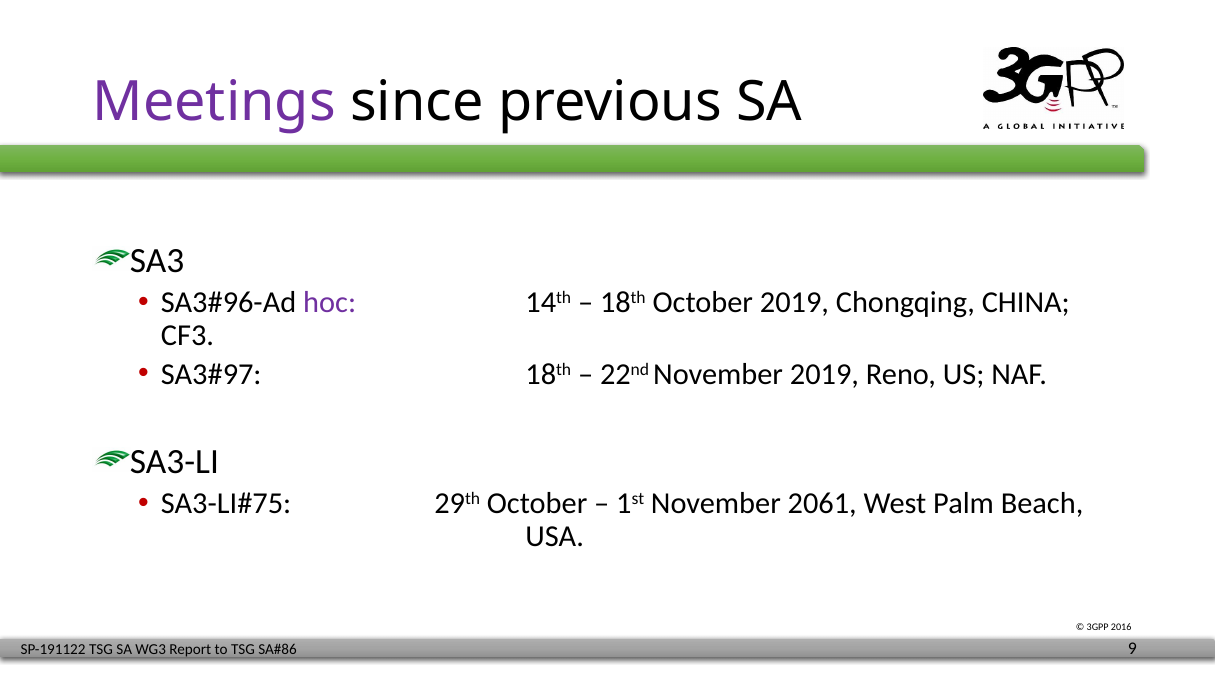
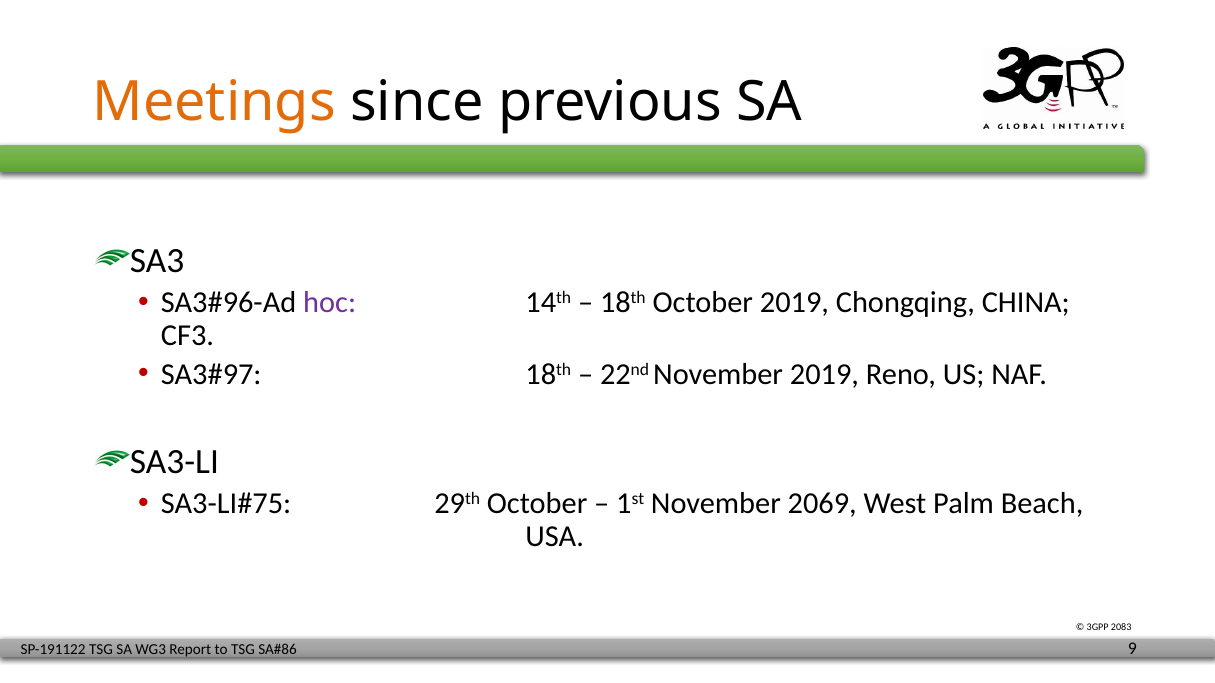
Meetings colour: purple -> orange
2061: 2061 -> 2069
2016: 2016 -> 2083
